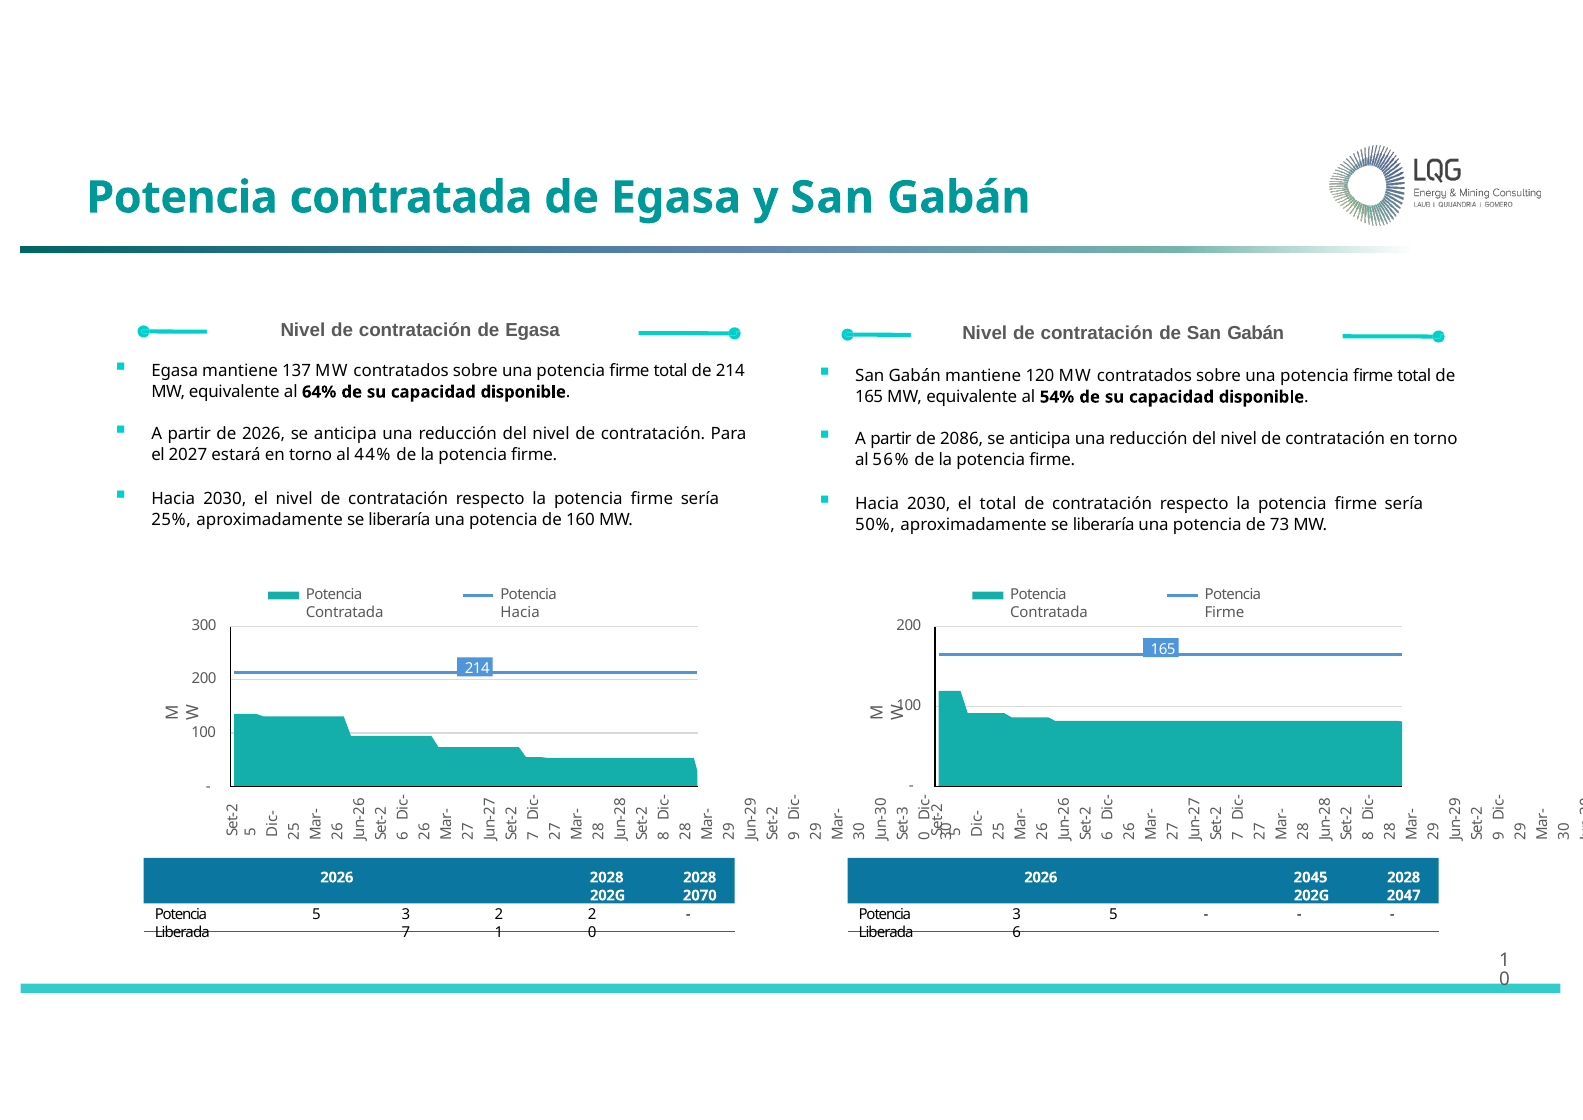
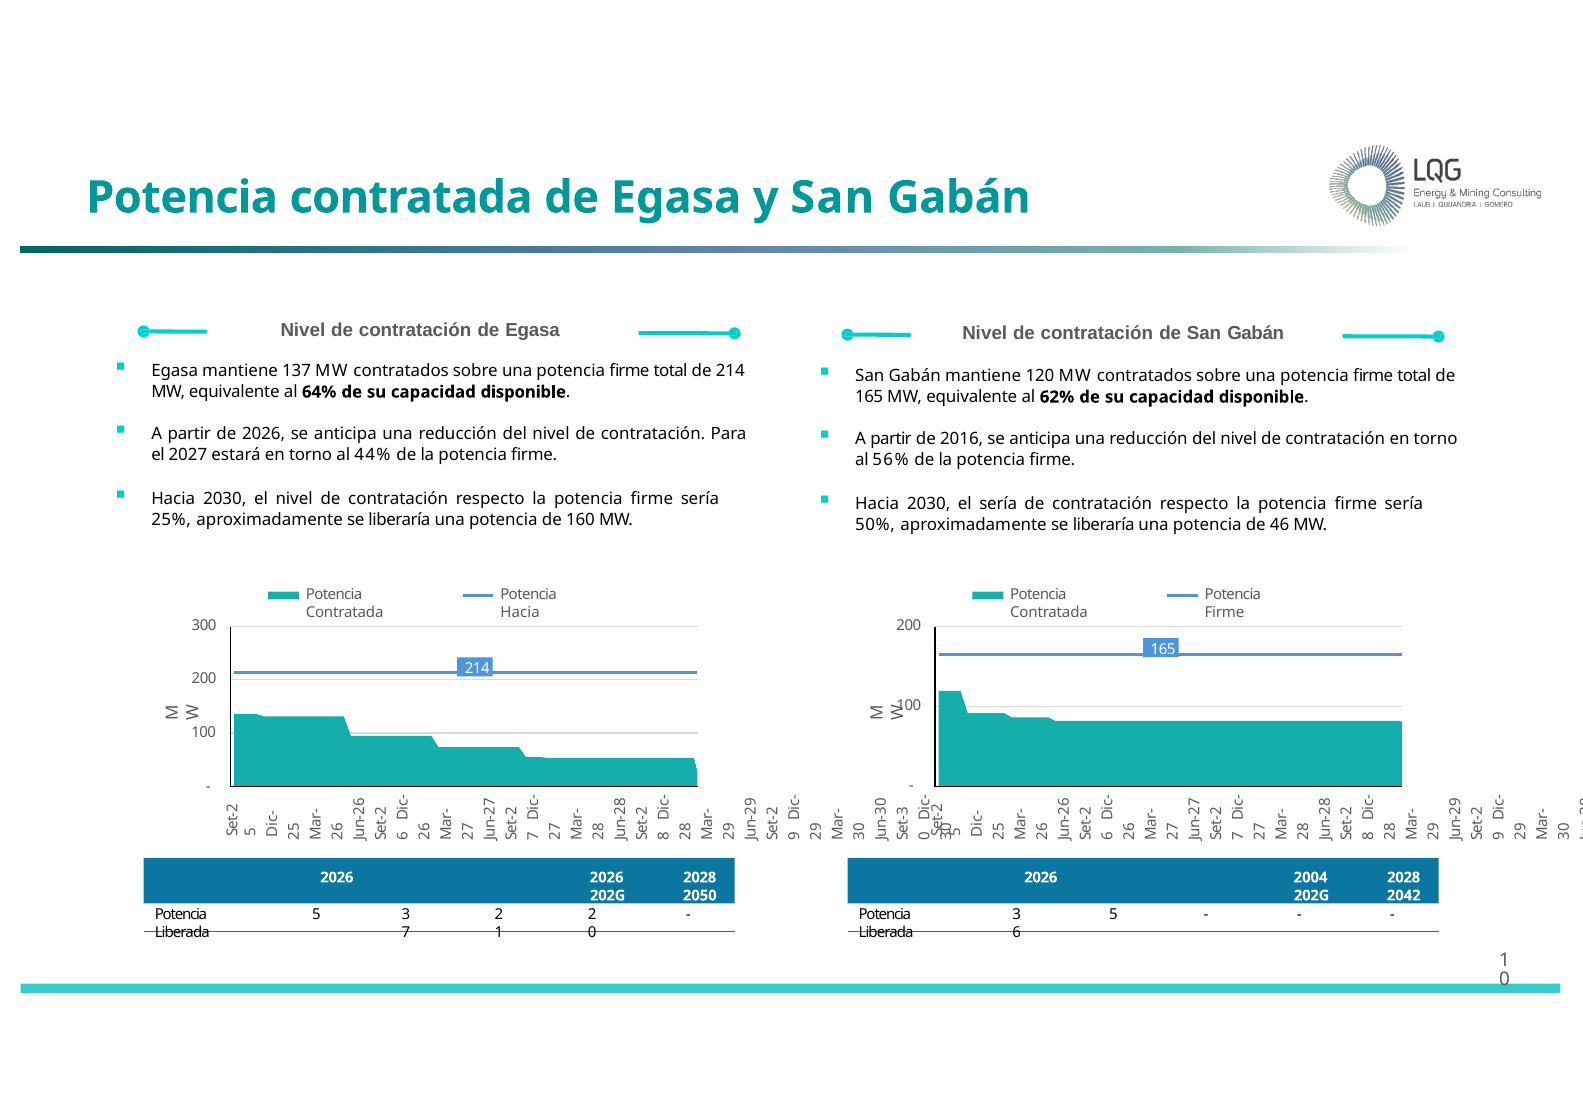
54%: 54% -> 62%
2086: 2086 -> 2016
el total: total -> sería
73: 73 -> 46
2026 2028: 2028 -> 2026
2045: 2045 -> 2004
2070: 2070 -> 2050
2047: 2047 -> 2042
